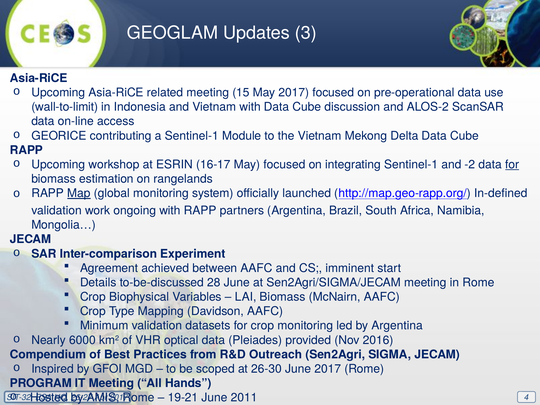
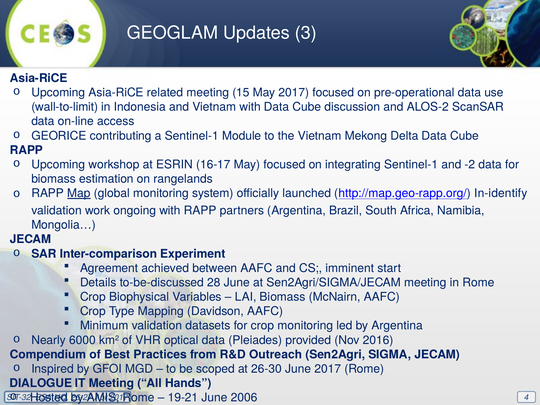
for at (512, 165) underline: present -> none
In-defined: In-defined -> In-identify
PROGRAM: PROGRAM -> DIALOGUE
2011: 2011 -> 2006
